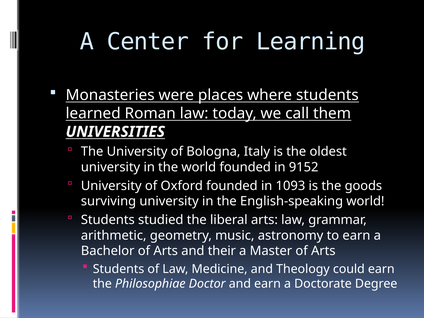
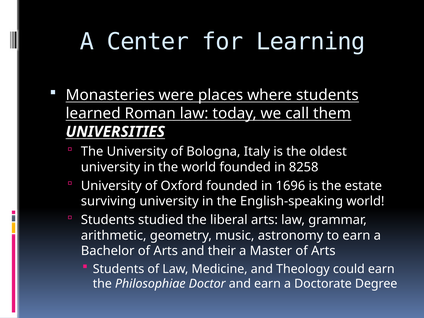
9152: 9152 -> 8258
1093: 1093 -> 1696
goods: goods -> estate
